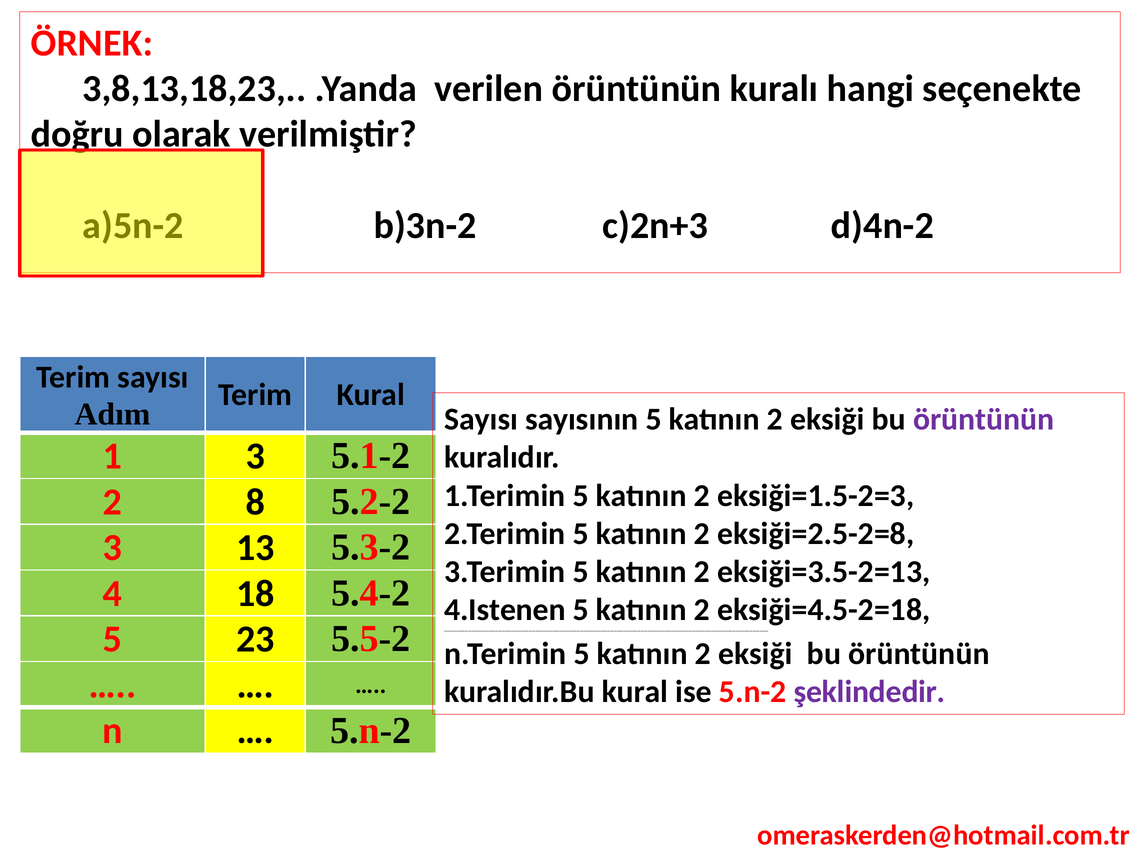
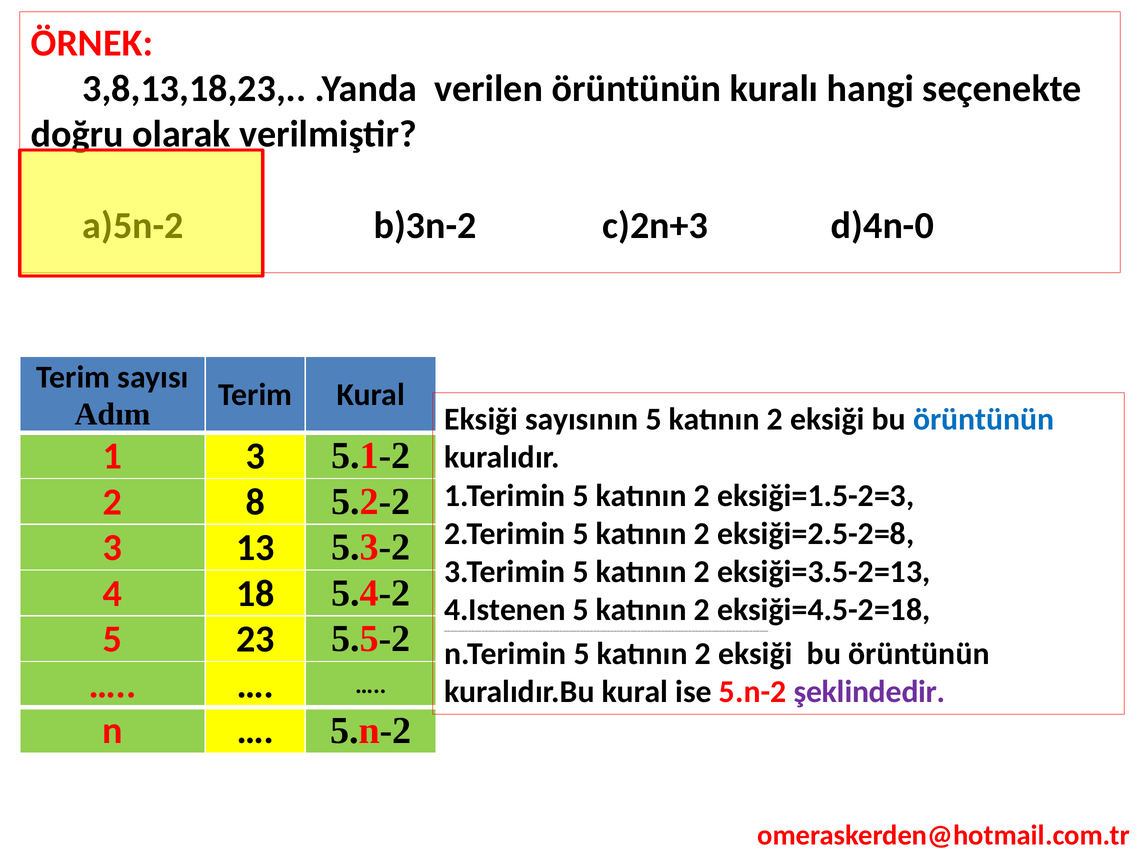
d)4n-2: d)4n-2 -> d)4n-0
Sayısı at (481, 420): Sayısı -> Eksiği
örüntünün at (984, 420) colour: purple -> blue
